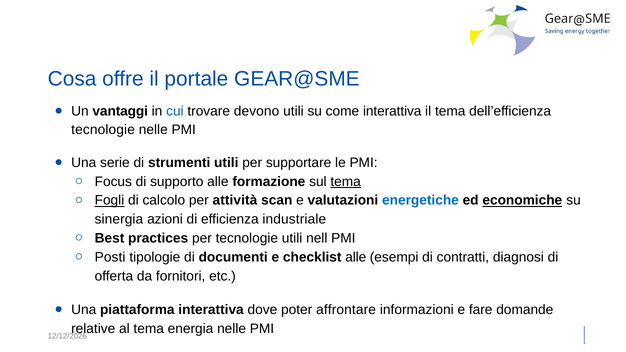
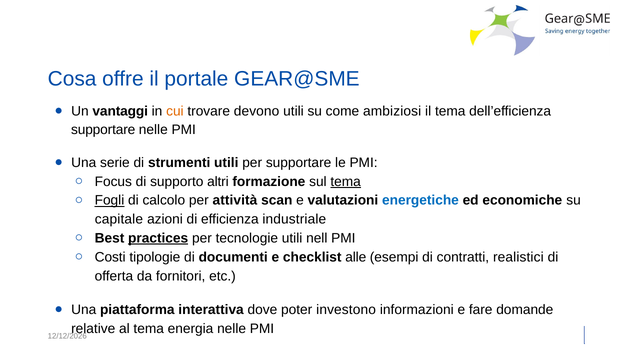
cui colour: blue -> orange
come interattiva: interattiva -> ambiziosi
tecnologie at (103, 130): tecnologie -> supportare
supporto alle: alle -> altri
economiche underline: present -> none
sinergia: sinergia -> capitale
practices underline: none -> present
Posti: Posti -> Costi
diagnosi: diagnosi -> realistici
affrontare: affrontare -> investono
